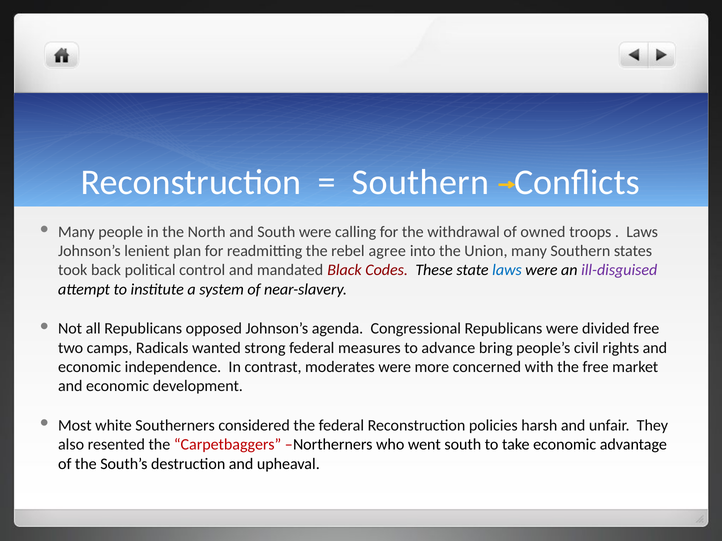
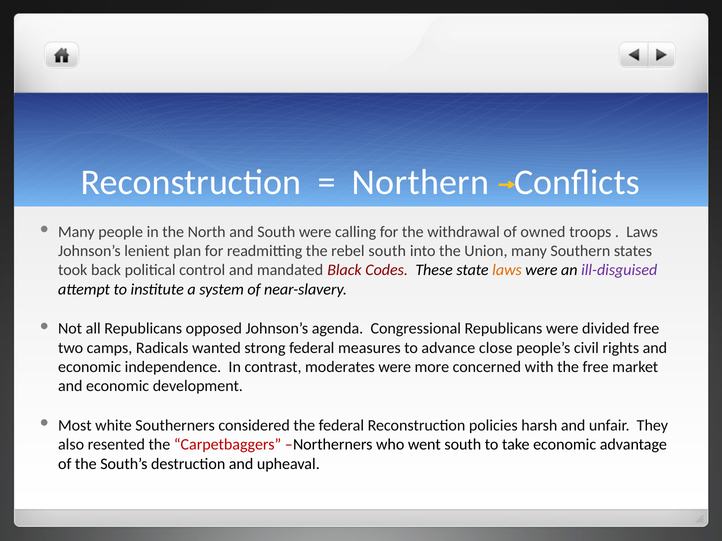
Southern at (421, 183): Southern -> Northern
rebel agree: agree -> south
laws at (507, 270) colour: blue -> orange
bring: bring -> close
